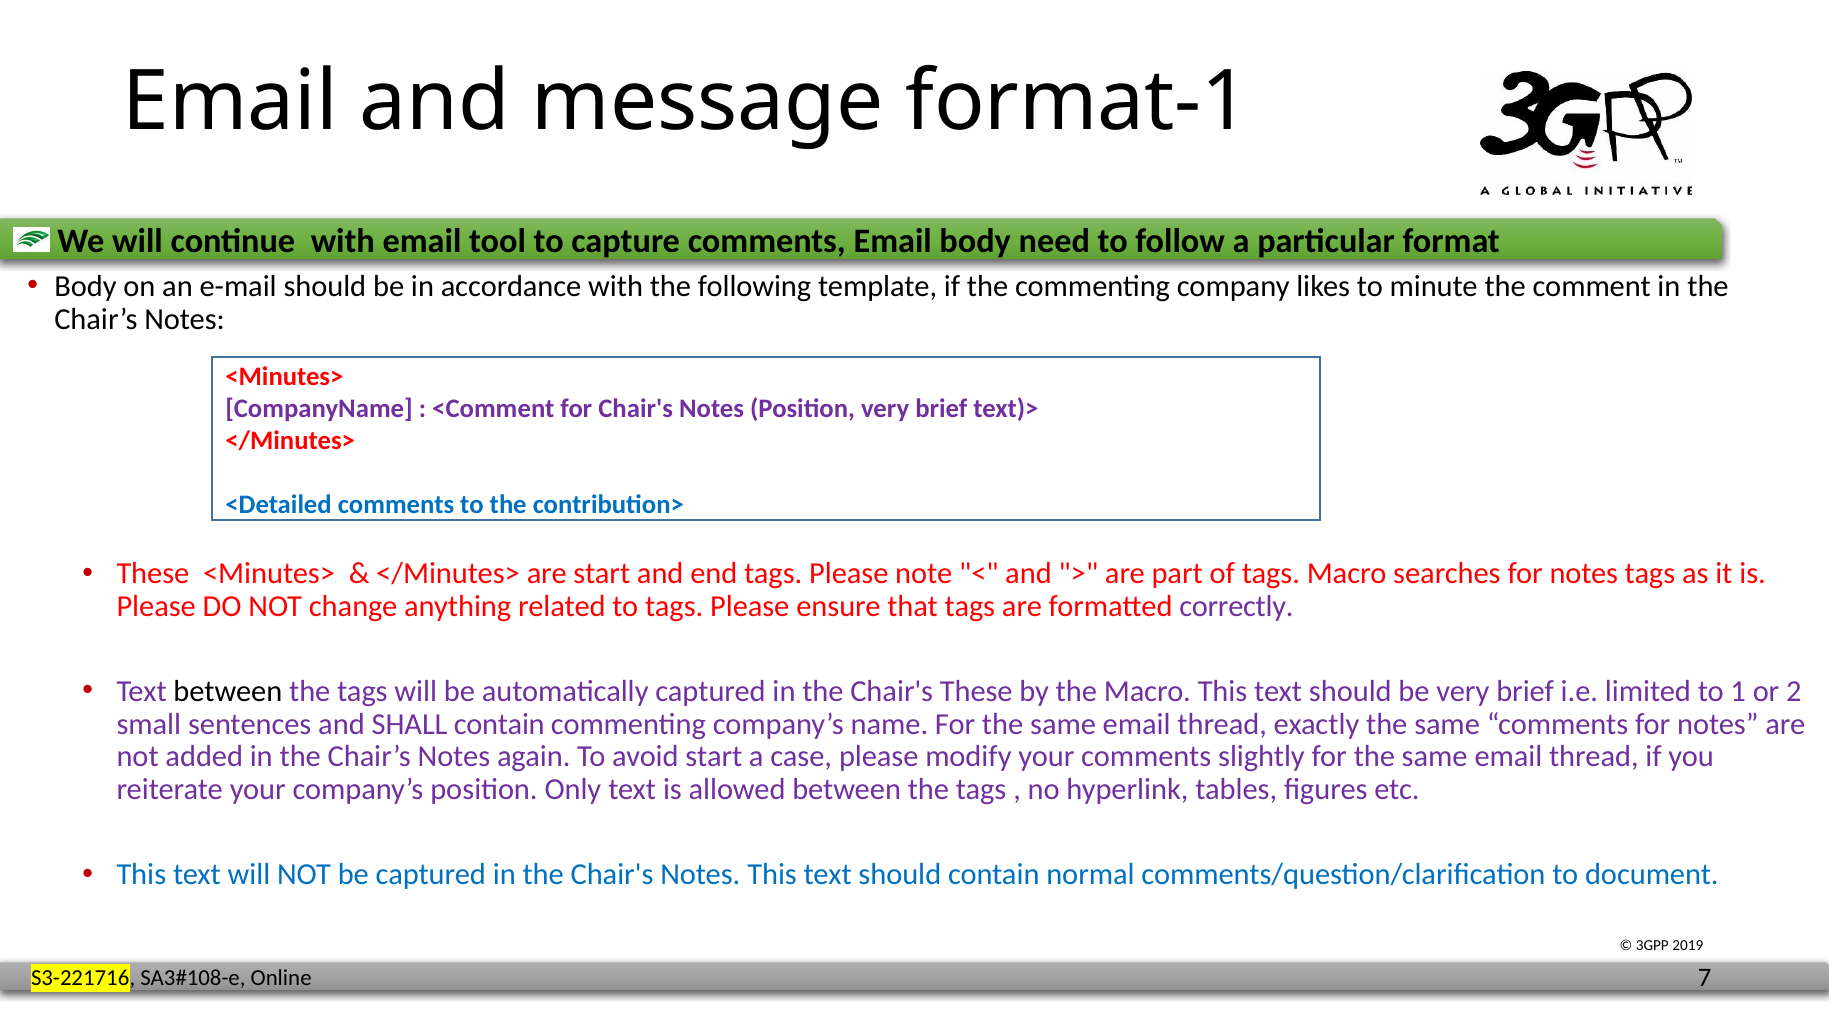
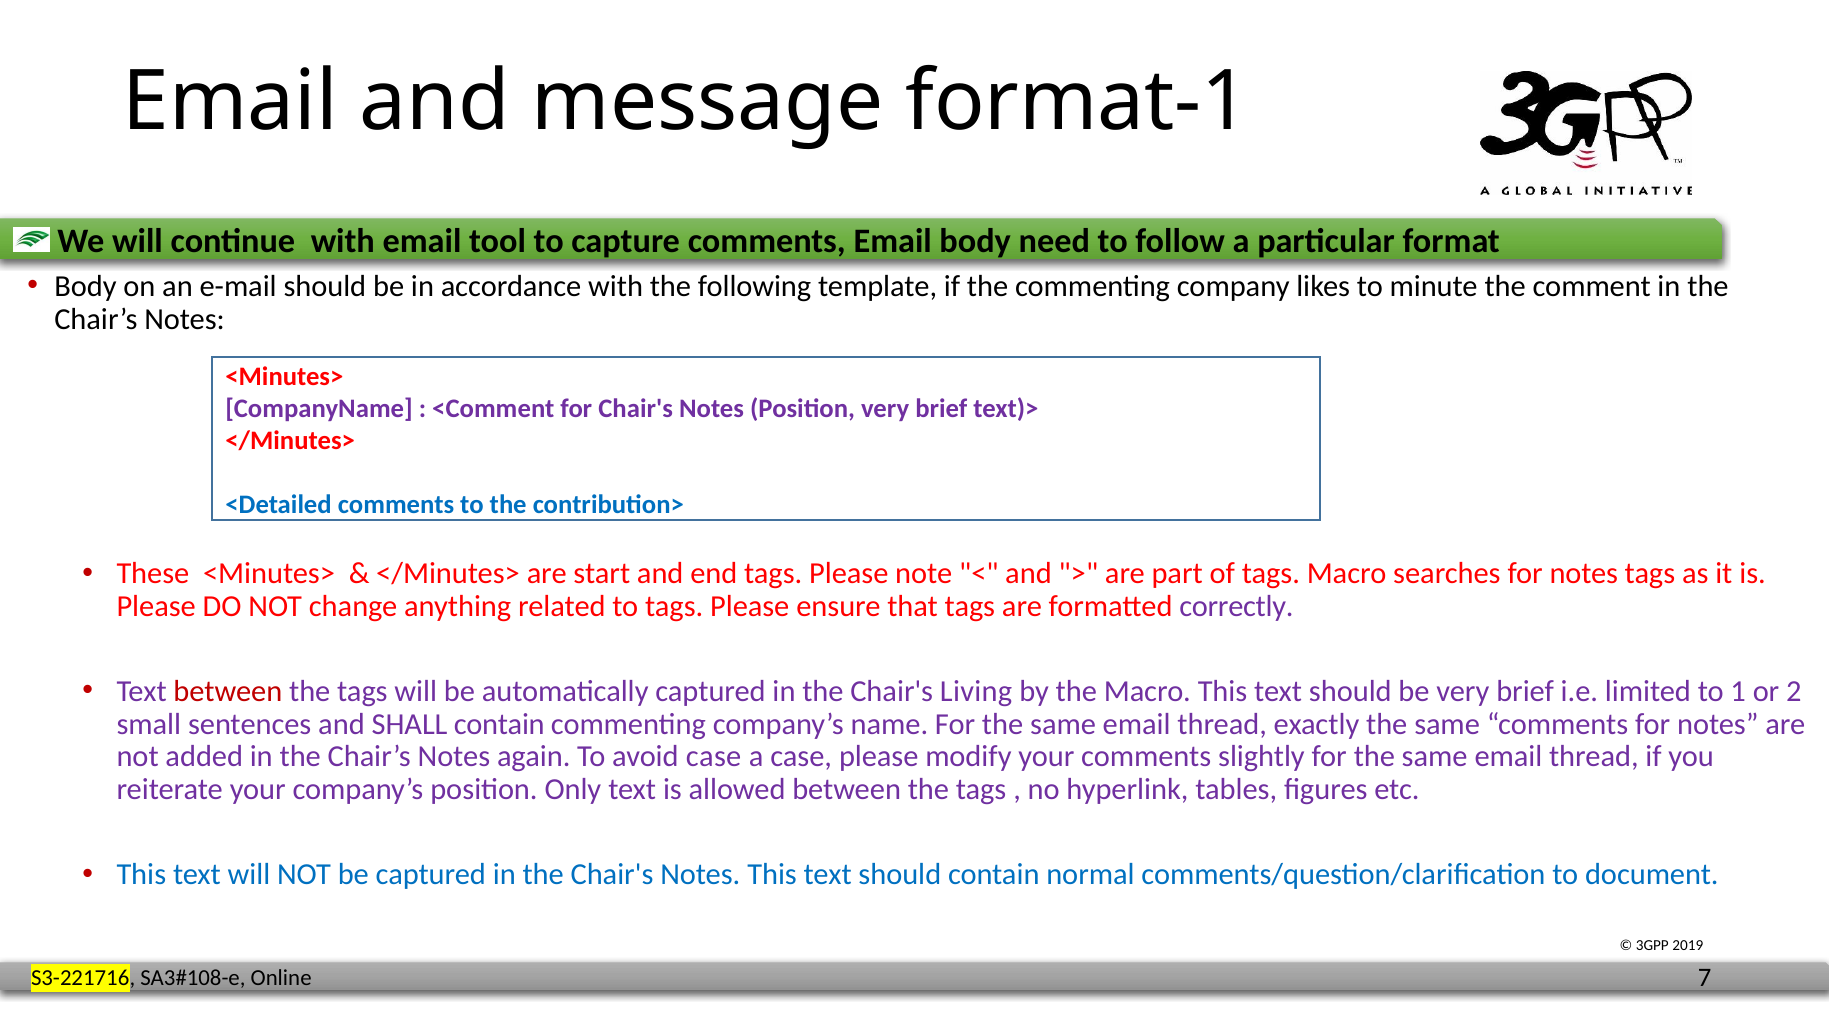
between at (228, 691) colour: black -> red
Chair's These: These -> Living
avoid start: start -> case
